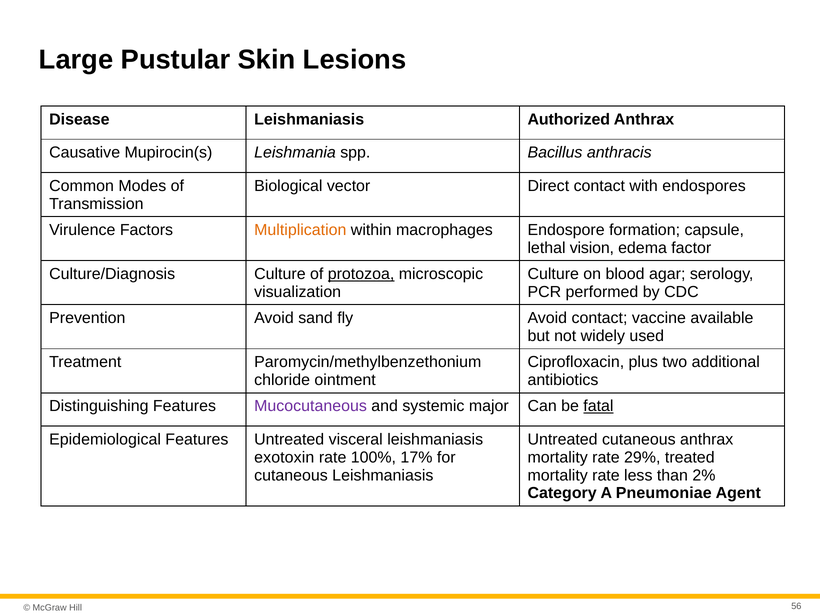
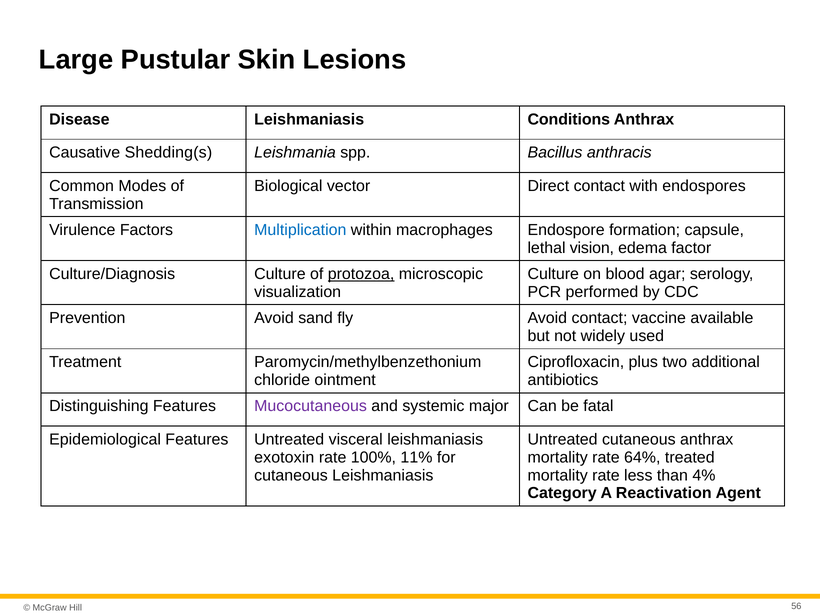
Authorized: Authorized -> Conditions
Mupirocin(s: Mupirocin(s -> Shedding(s
Multiplication colour: orange -> blue
fatal underline: present -> none
17%: 17% -> 11%
29%: 29% -> 64%
2%: 2% -> 4%
Pneumoniae: Pneumoniae -> Reactivation
